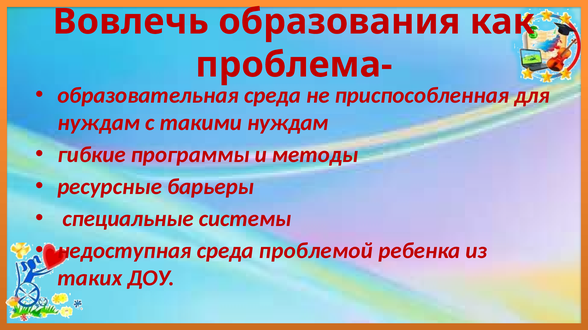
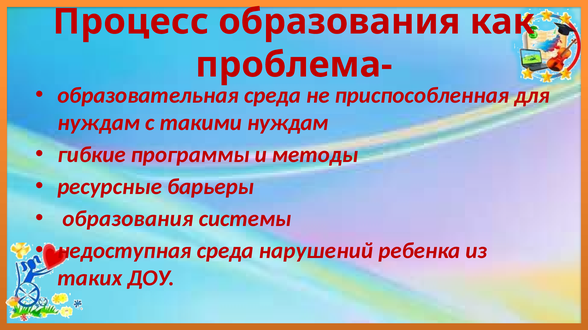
Вовлечь: Вовлечь -> Процесс
специальные at (128, 219): специальные -> образования
проблемой: проблемой -> нарушений
